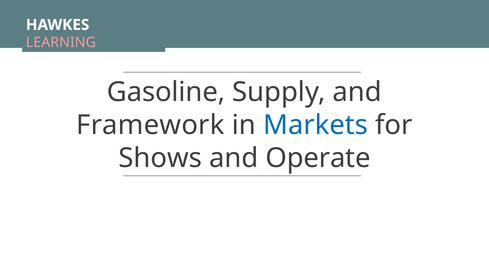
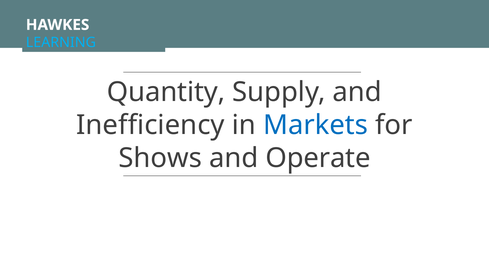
LEARNING colour: pink -> light blue
Gasoline: Gasoline -> Quantity
Framework: Framework -> Inefficiency
